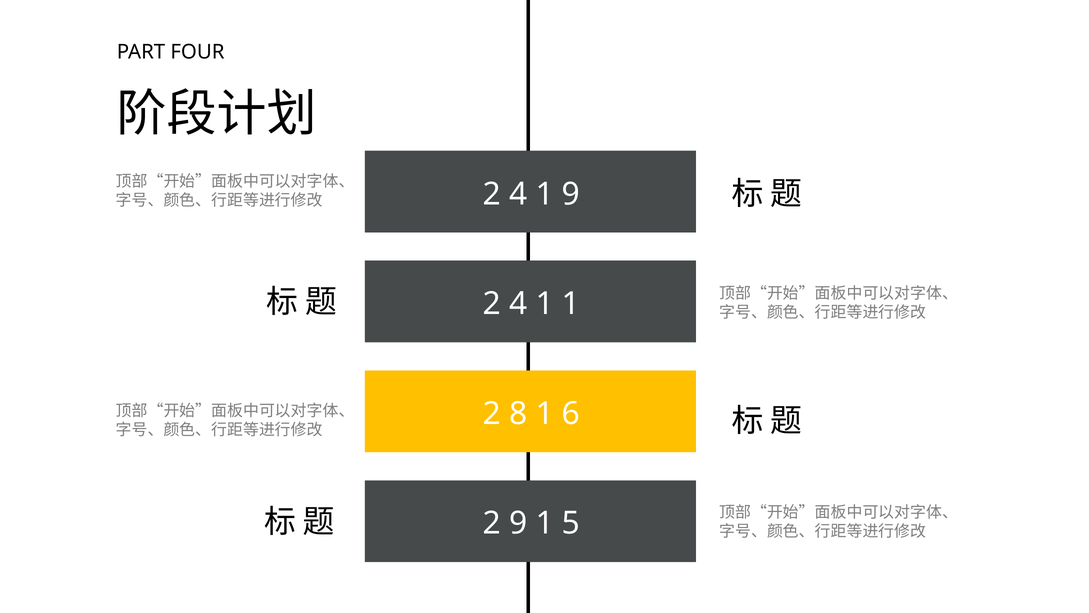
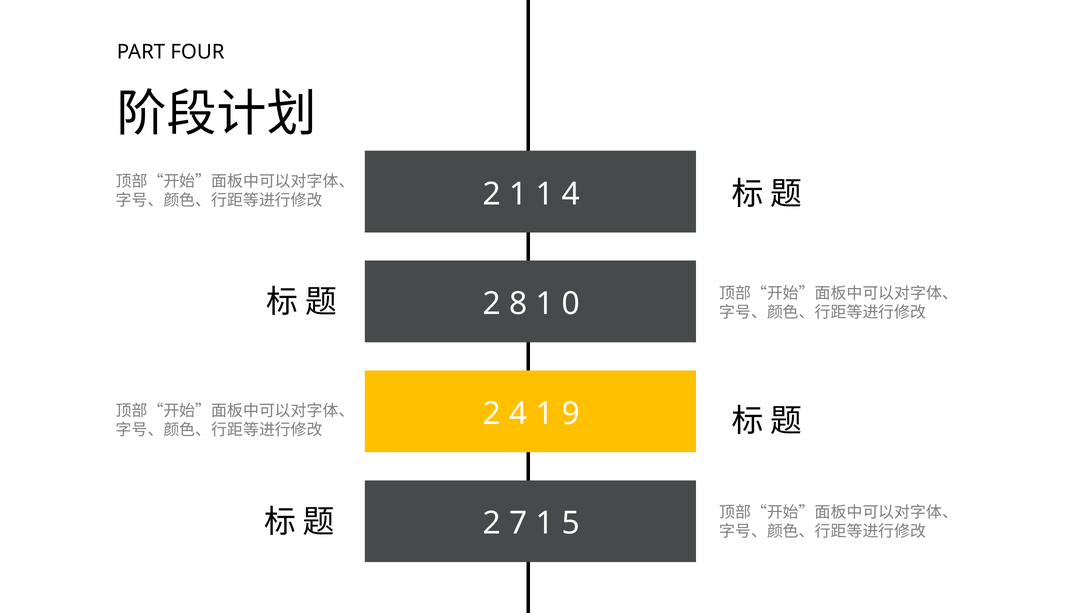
4 at (518, 194): 4 -> 1
1 9: 9 -> 4
4 at (518, 304): 4 -> 8
1 1: 1 -> 0
2 8: 8 -> 4
6: 6 -> 9
2 9: 9 -> 7
